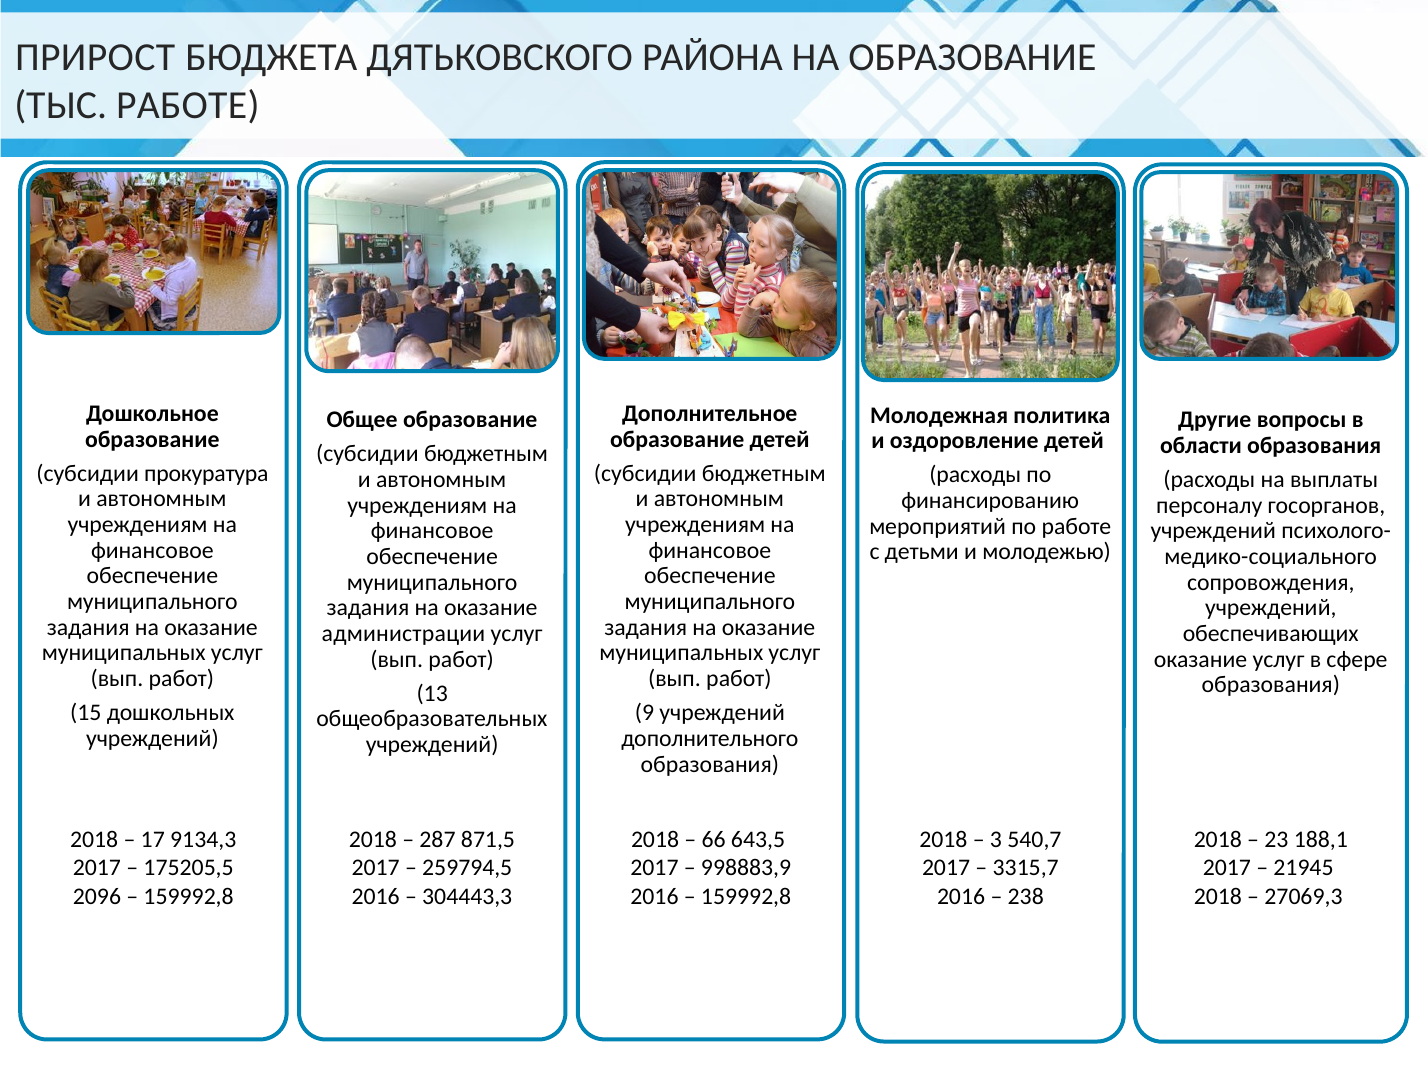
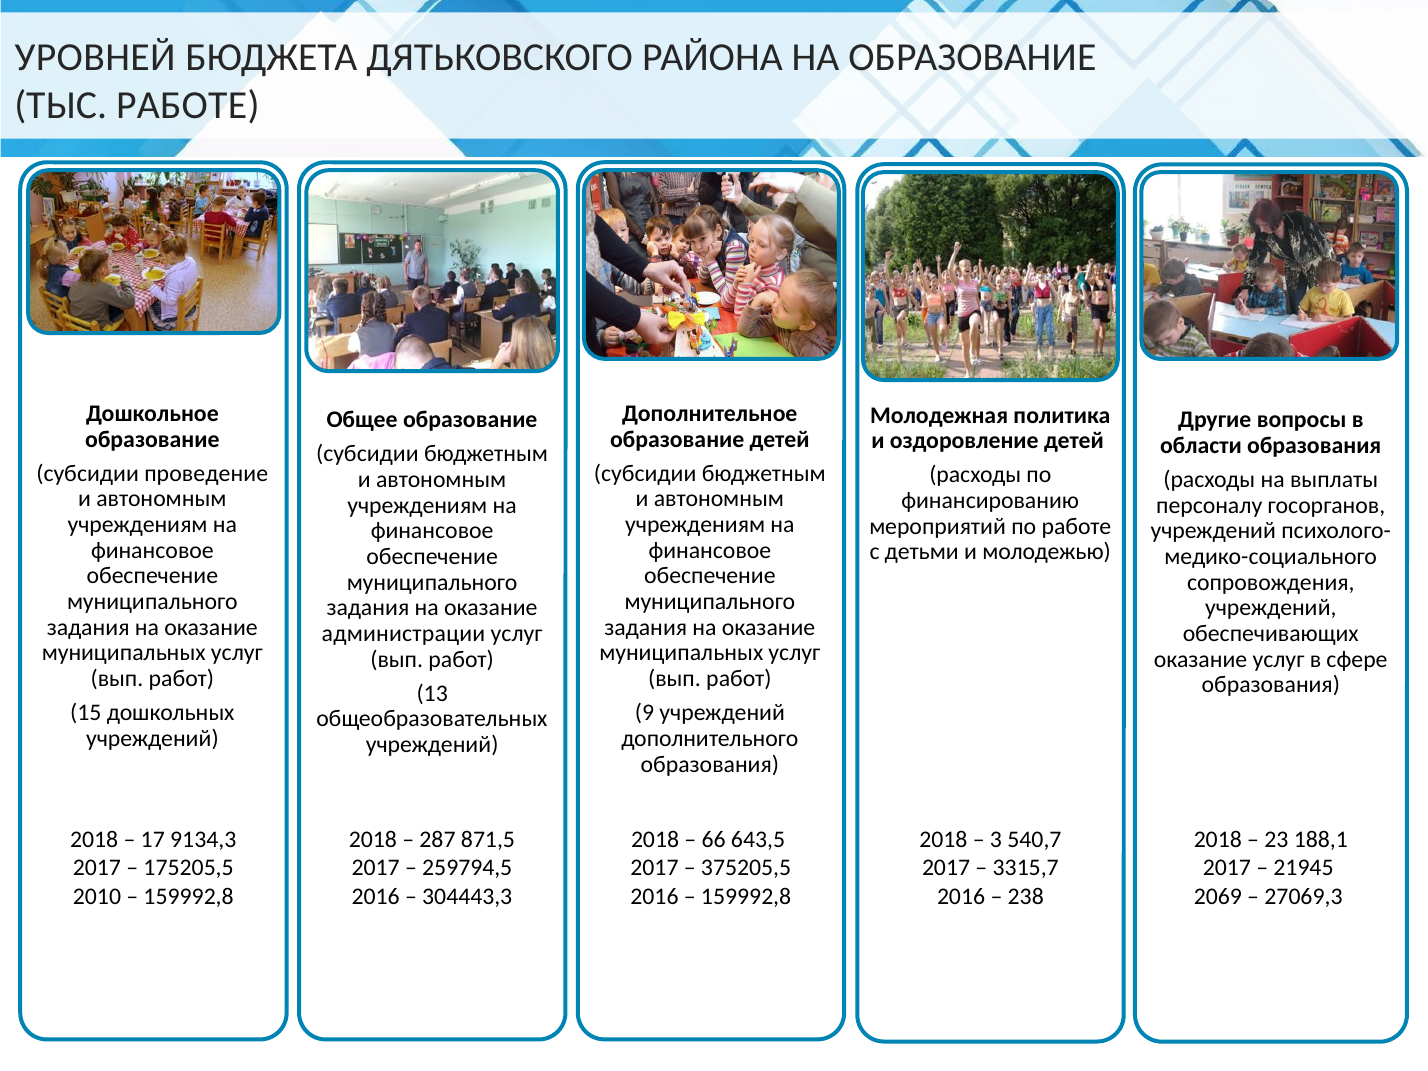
ПРИРОСТ: ПРИРОСТ -> УРОВНЕЙ
прокуратура: прокуратура -> проведение
998883,9: 998883,9 -> 375205,5
2096: 2096 -> 2010
2018 at (1218, 897): 2018 -> 2069
